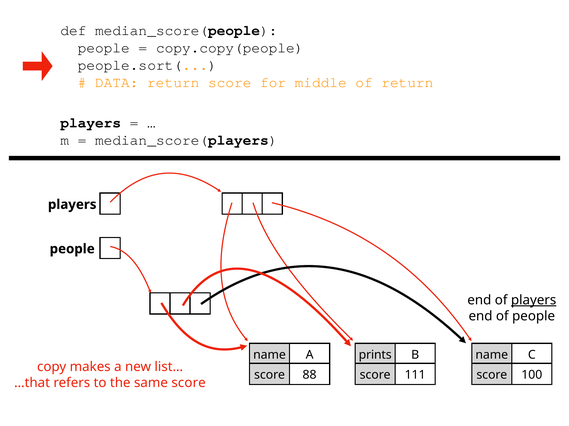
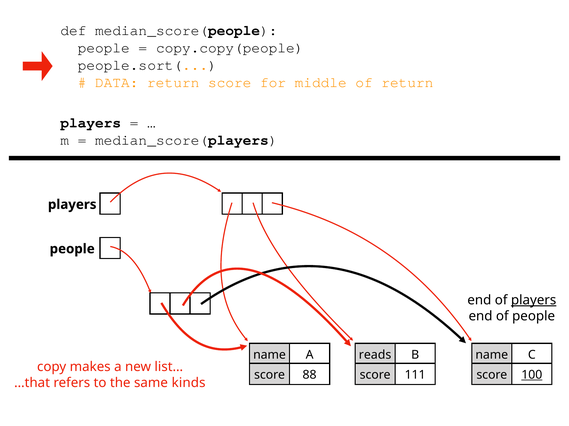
prints: prints -> reads
100 underline: none -> present
same score: score -> kinds
